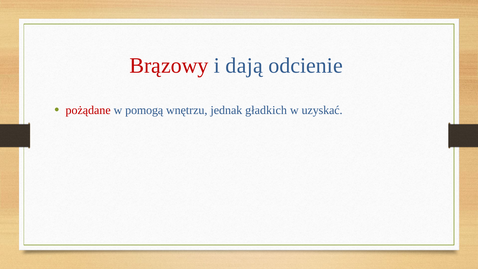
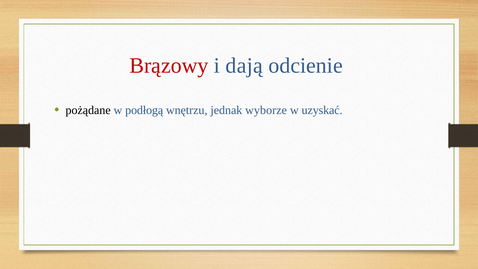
pożądane colour: red -> black
pomogą: pomogą -> podłogą
gładkich: gładkich -> wyborze
